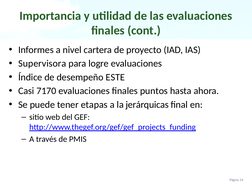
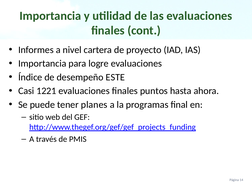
Supervisora at (42, 64): Supervisora -> Importancia
7170: 7170 -> 1221
etapas: etapas -> planes
jerárquicas: jerárquicas -> programas
